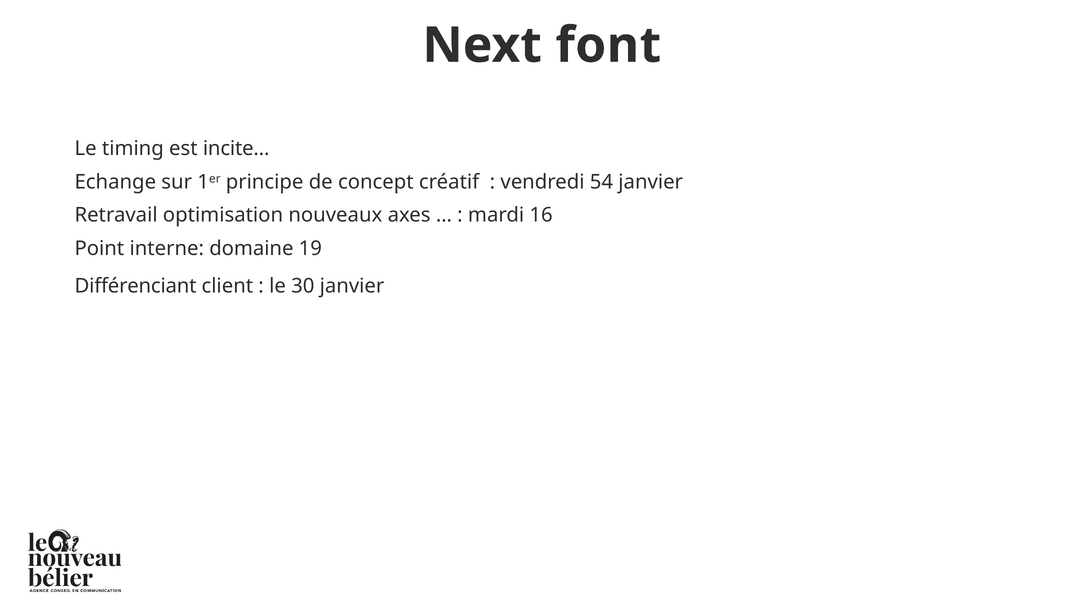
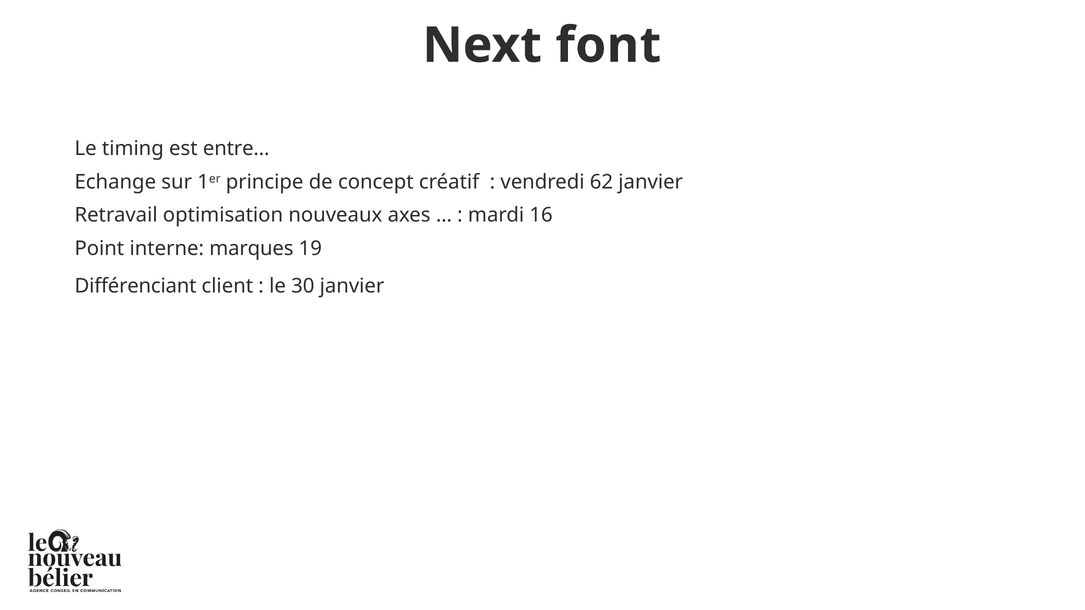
incite…: incite… -> entre…
54: 54 -> 62
domaine: domaine -> marques
